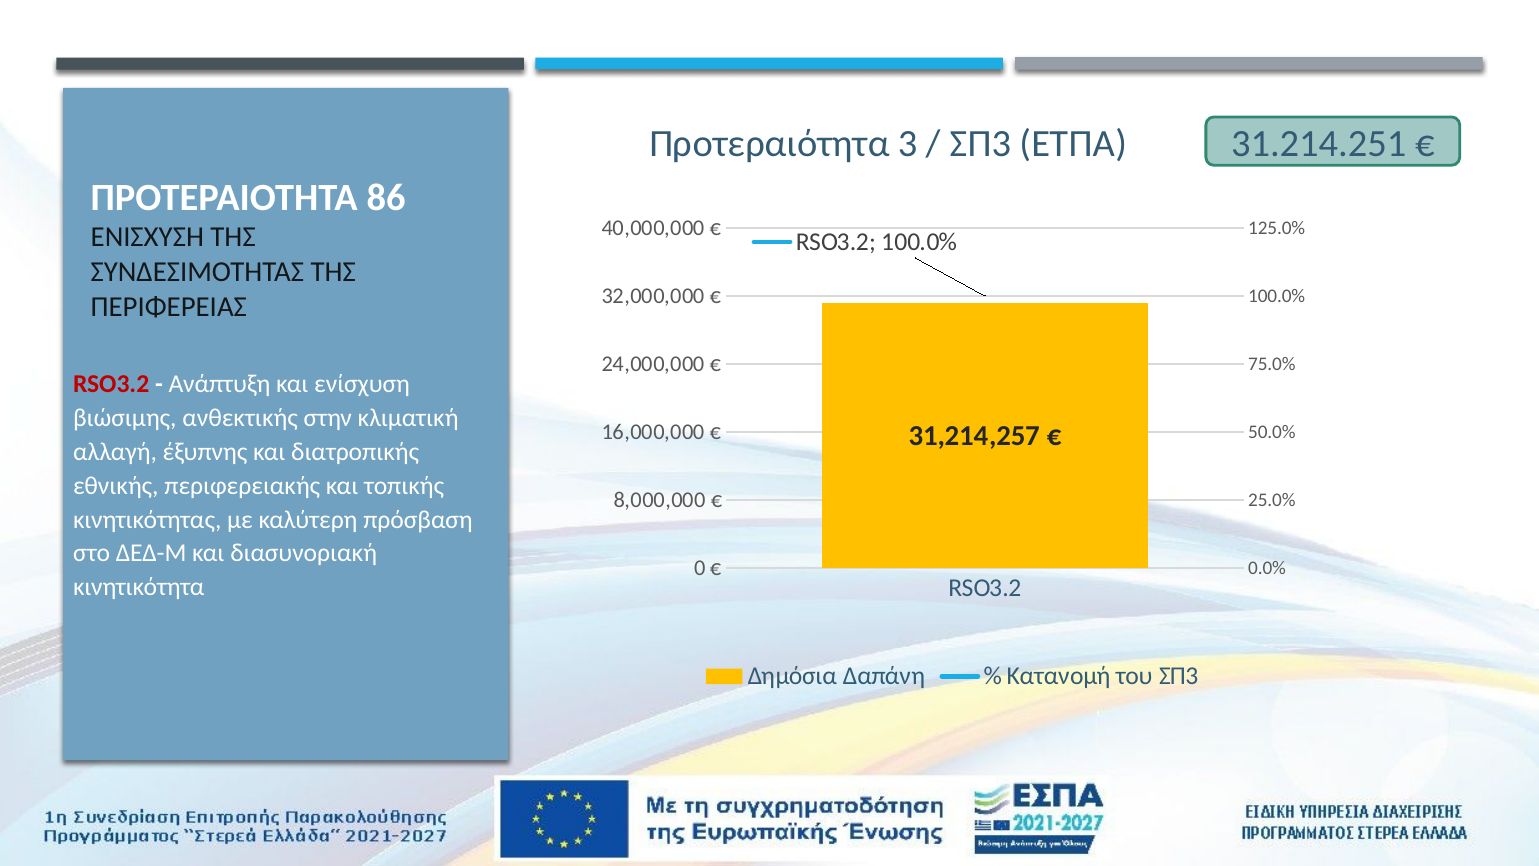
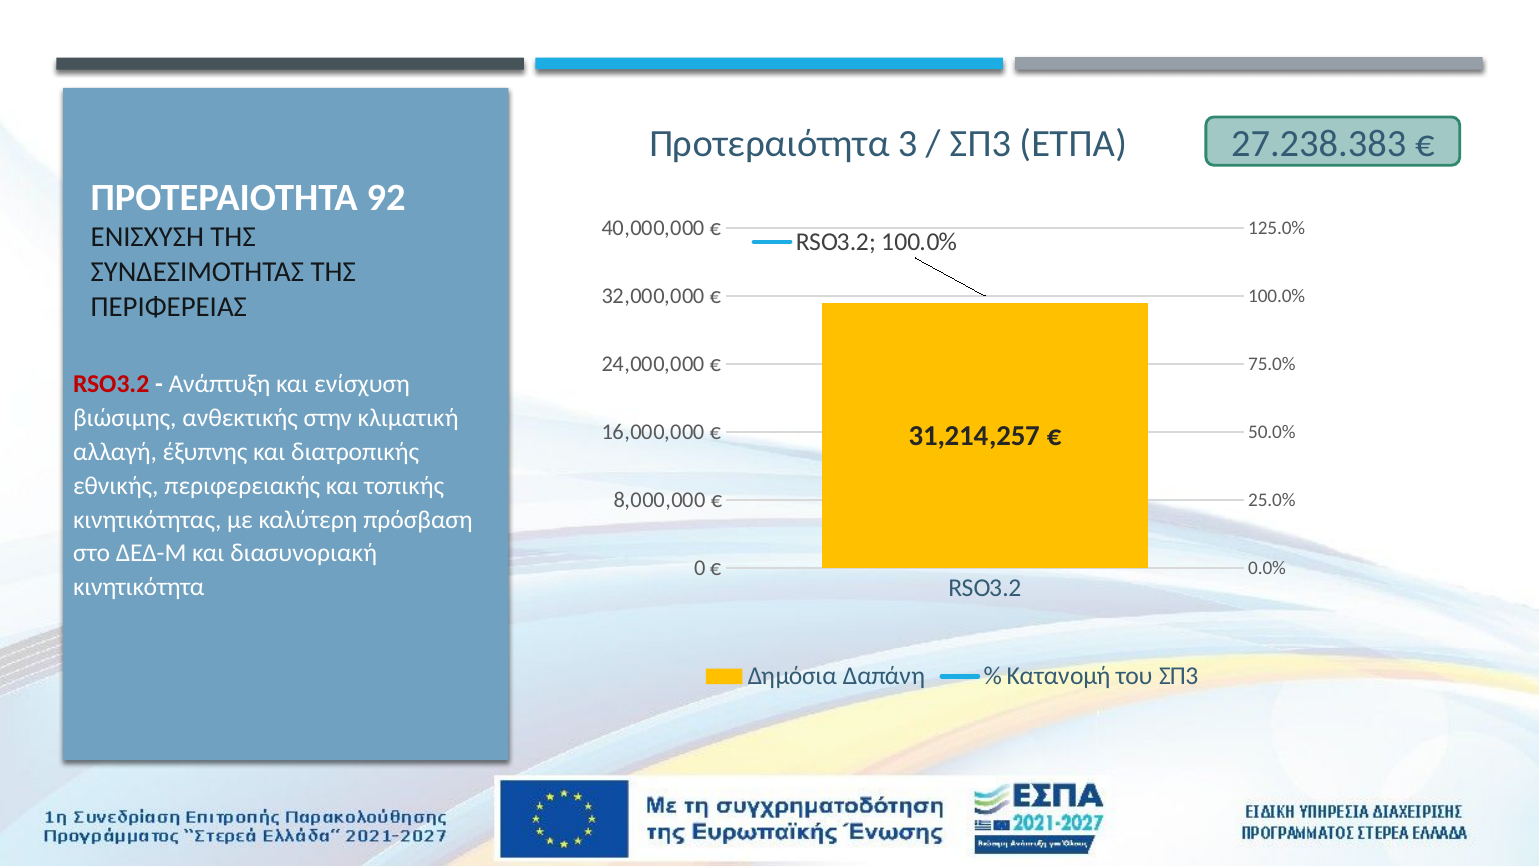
31.214.251: 31.214.251 -> 27.238.383
86: 86 -> 92
